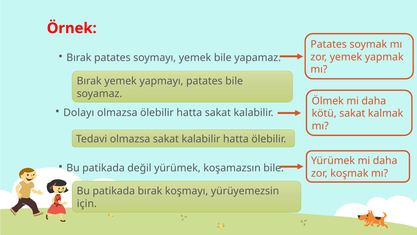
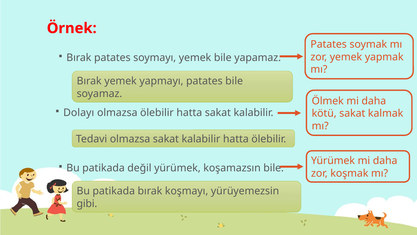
için: için -> gibi
